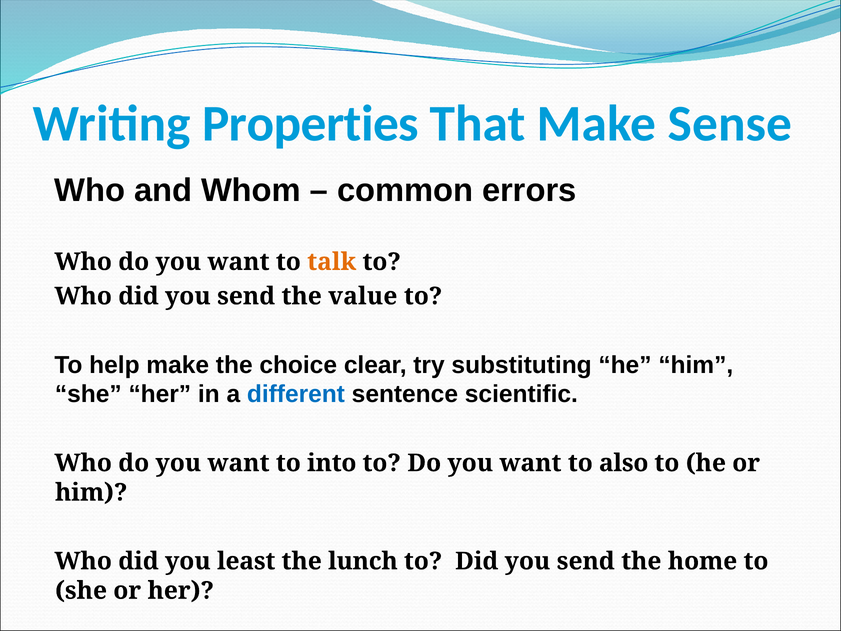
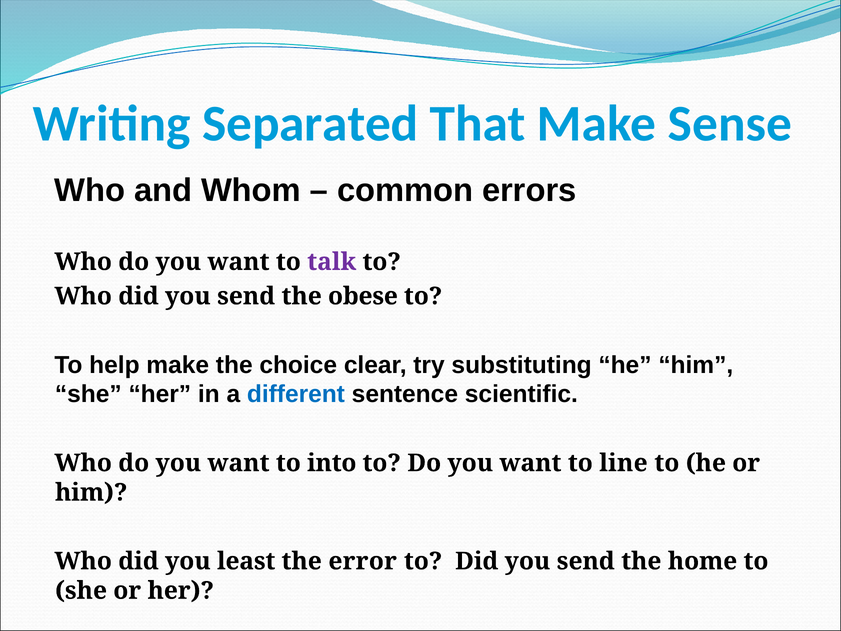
Properties: Properties -> Separated
talk colour: orange -> purple
value: value -> obese
also: also -> line
lunch: lunch -> error
